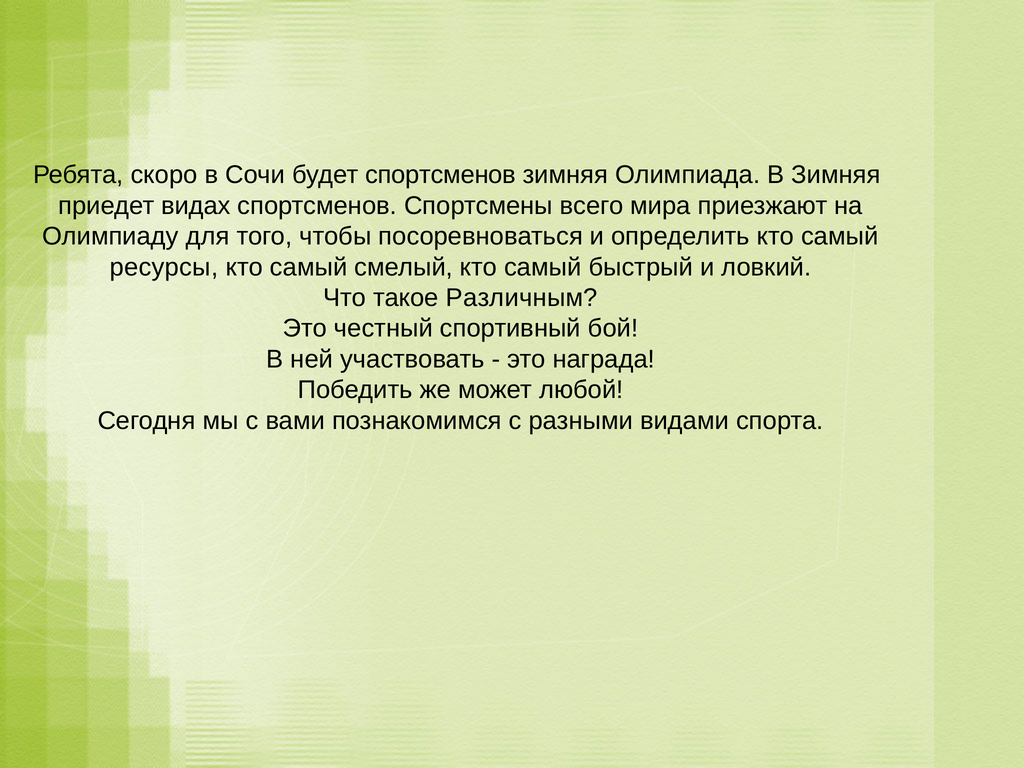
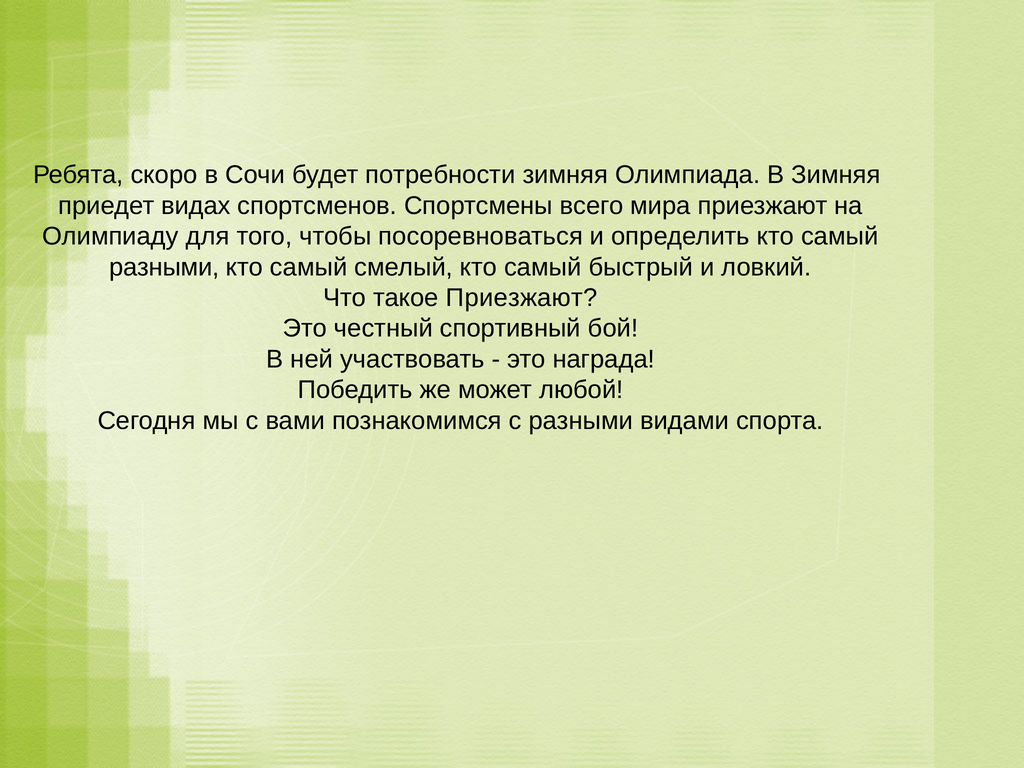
будет спортсменов: спортсменов -> потребности
ресурсы at (164, 267): ресурсы -> разными
такое Различным: Различным -> Приезжают
